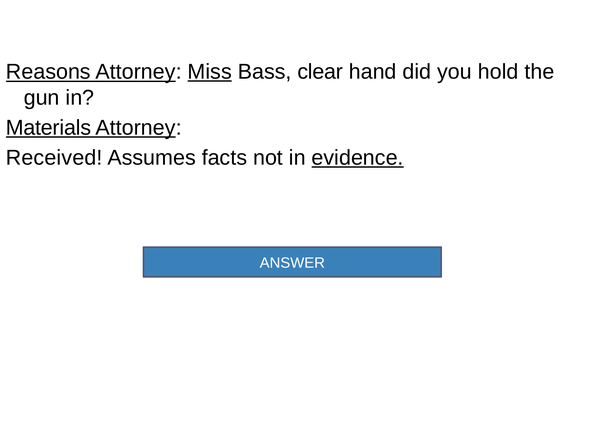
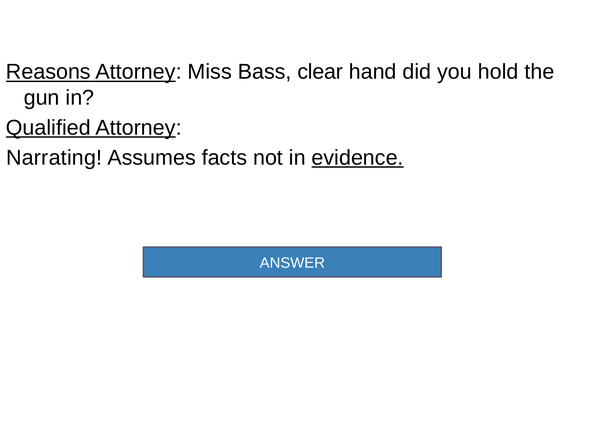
Miss underline: present -> none
Materials: Materials -> Qualified
Received: Received -> Narrating
